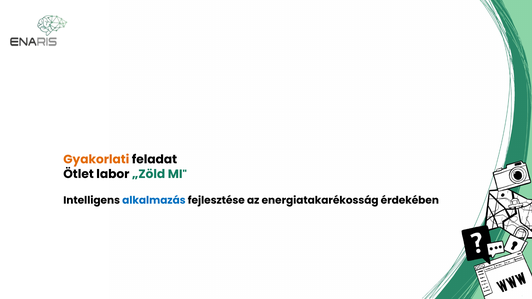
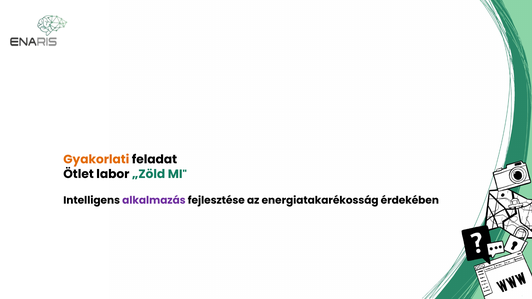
alkalmazás colour: blue -> purple
